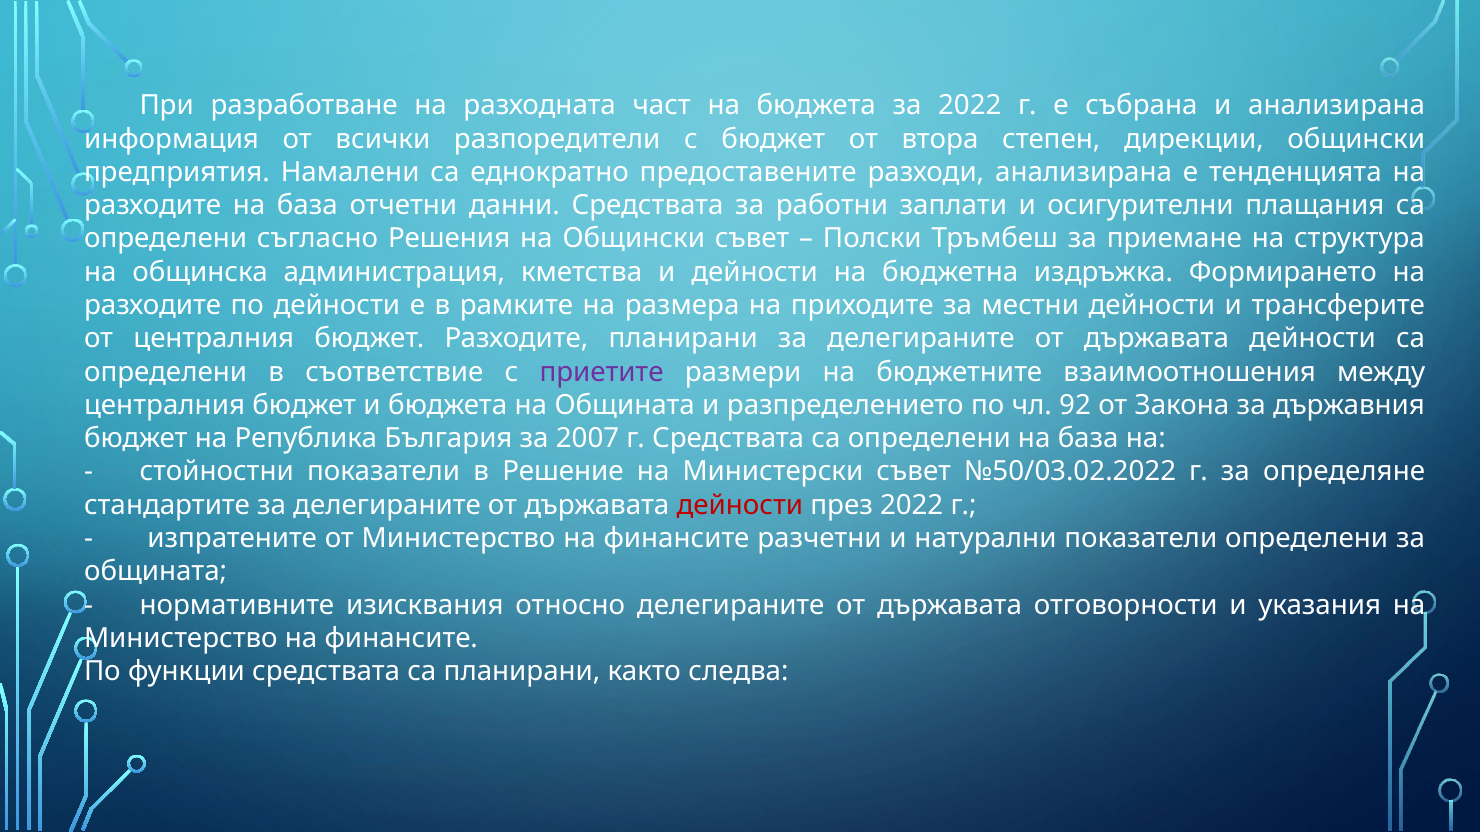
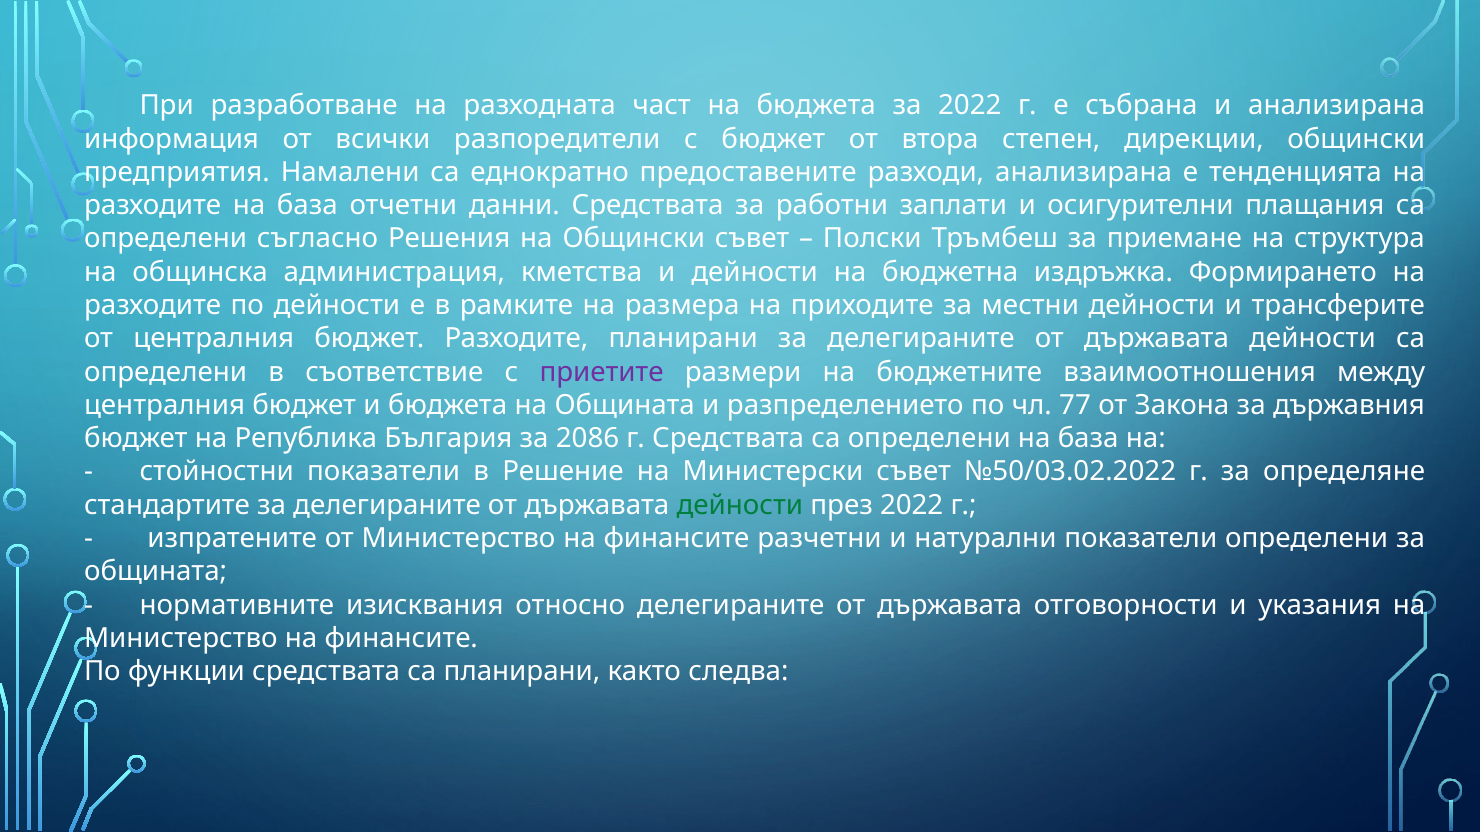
92: 92 -> 77
2007: 2007 -> 2086
дейности at (740, 505) colour: red -> green
